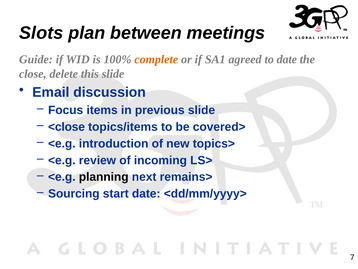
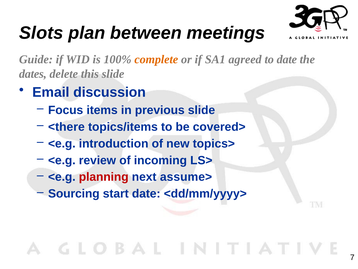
close: close -> dates
<close: <close -> <there
planning colour: black -> red
remains>: remains> -> assume>
